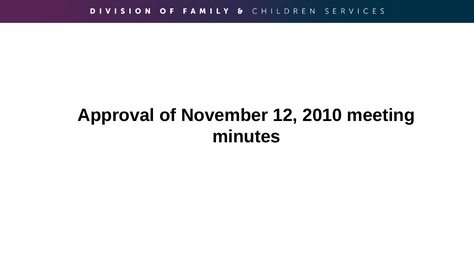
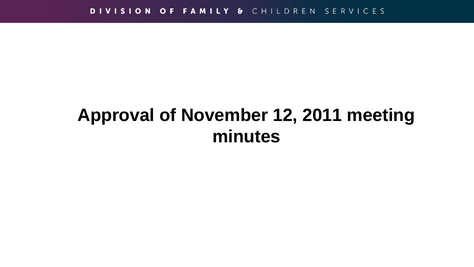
2010: 2010 -> 2011
